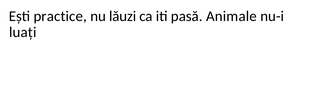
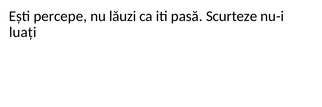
practice: practice -> percepe
Animale: Animale -> Scurteze
